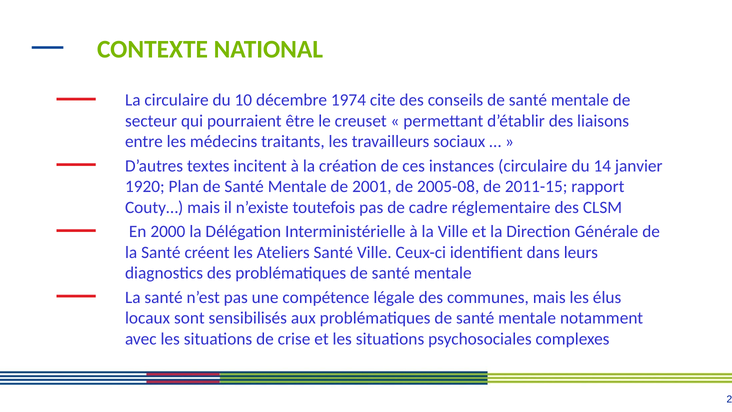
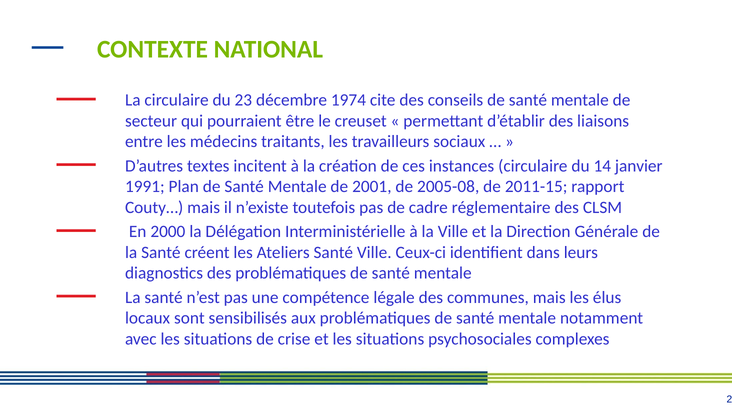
10: 10 -> 23
1920: 1920 -> 1991
